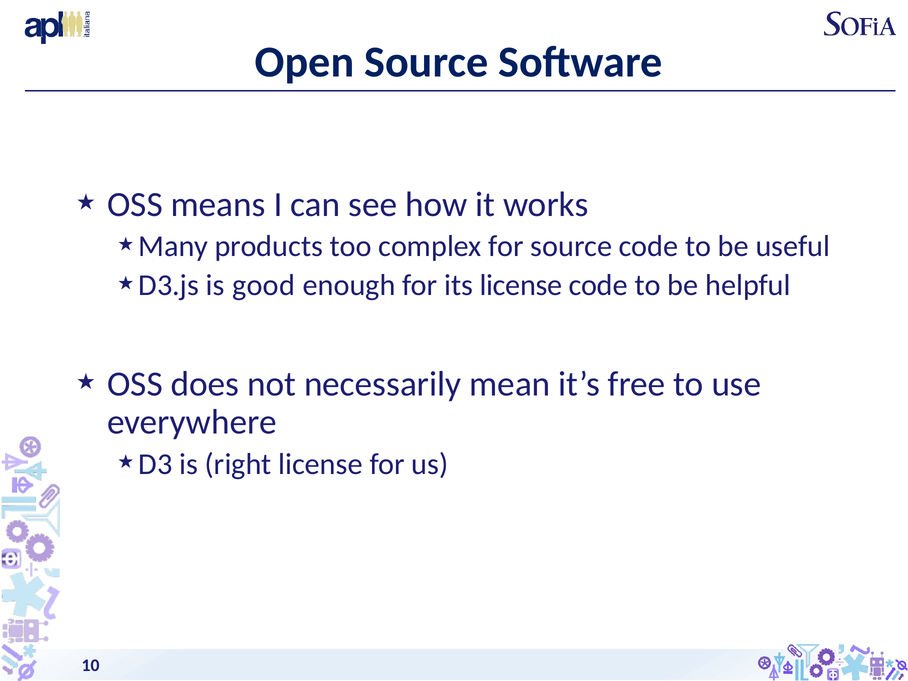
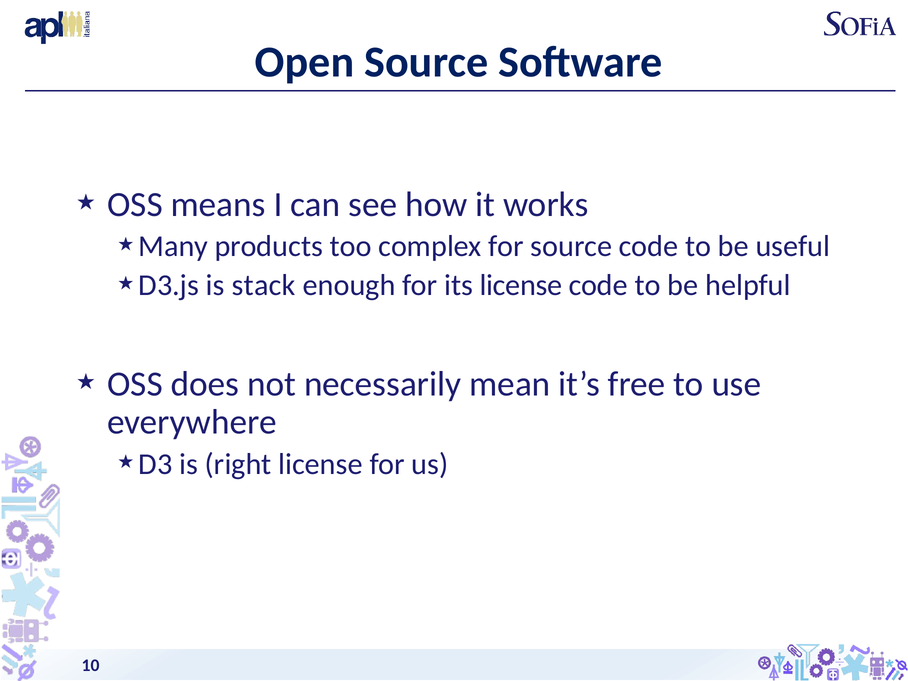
good: good -> stack
